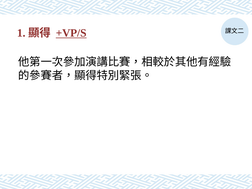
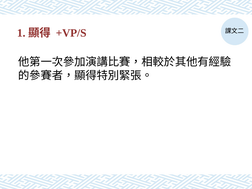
+VP/S underline: present -> none
